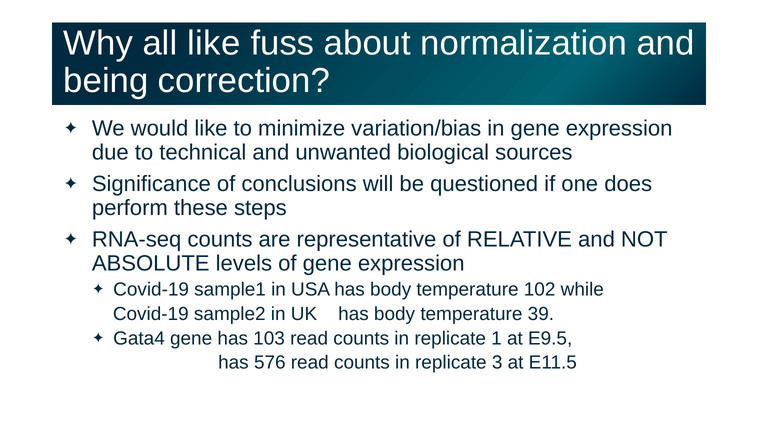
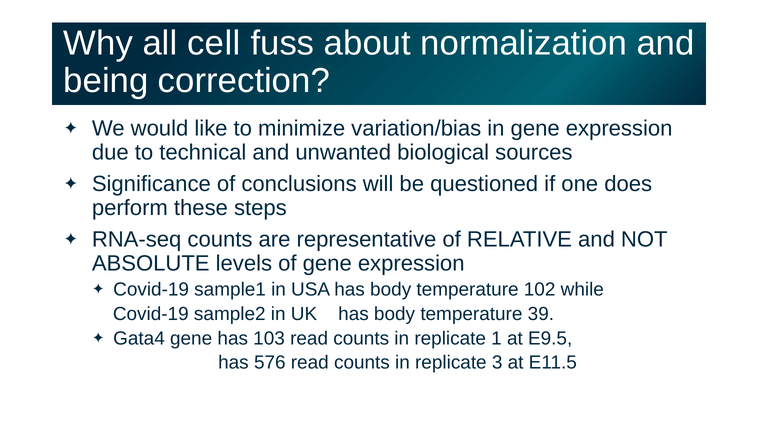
all like: like -> cell
